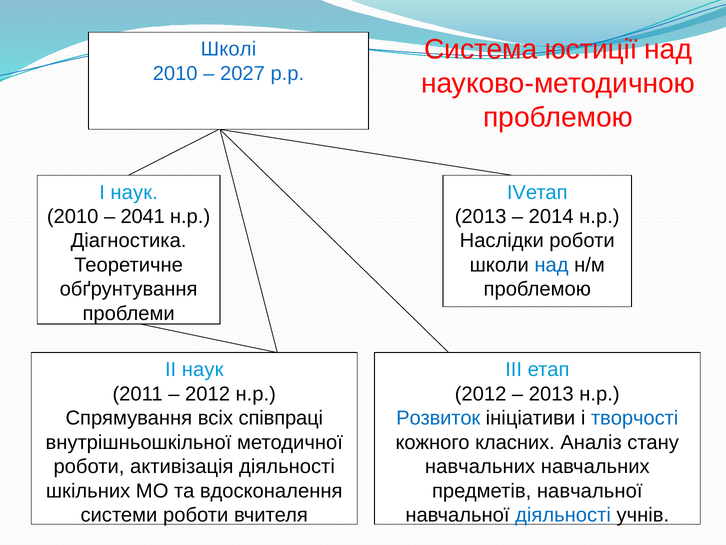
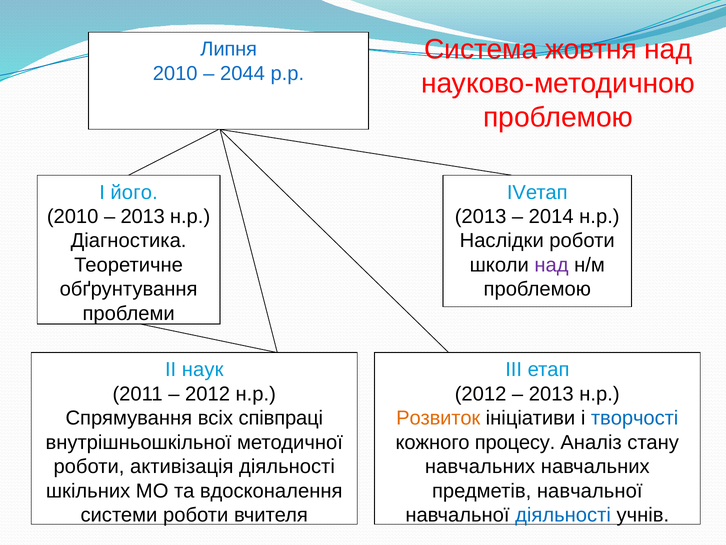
юстиції: юстиції -> жовтня
Школі: Школі -> Липня
2027: 2027 -> 2044
І наук: наук -> його
2041 at (143, 216): 2041 -> 2013
над at (551, 265) colour: blue -> purple
Розвиток colour: blue -> orange
класних: класних -> процесу
